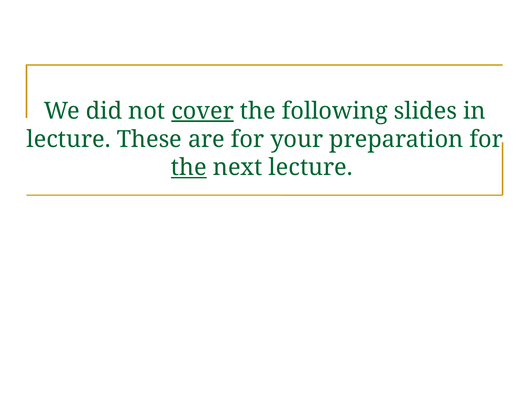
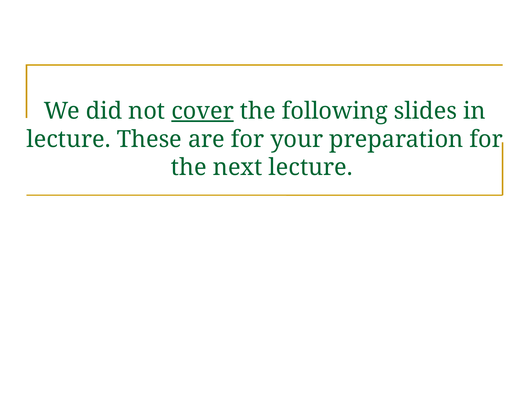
the at (189, 167) underline: present -> none
